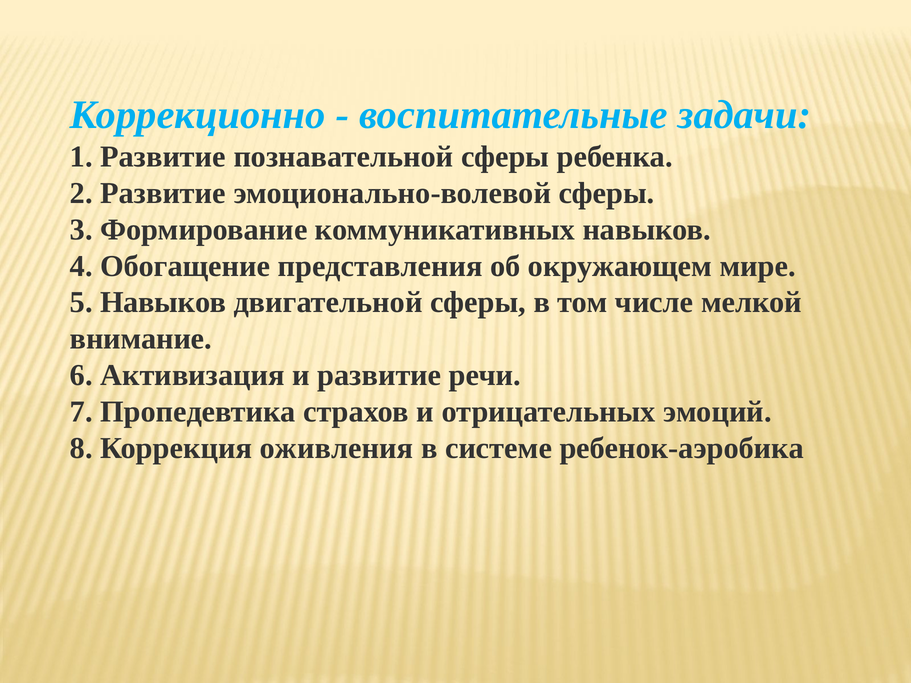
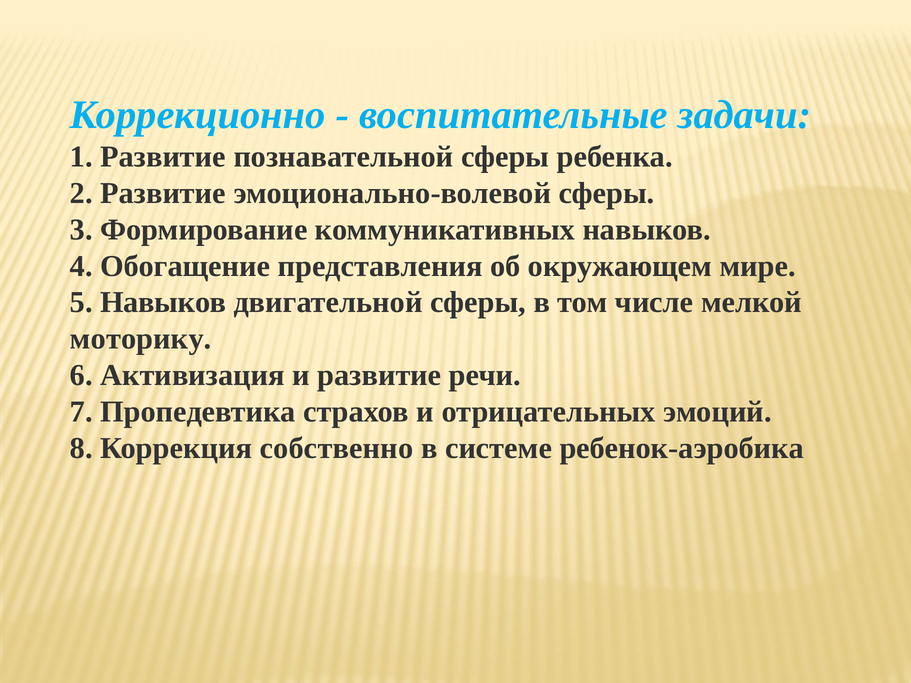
внимание: внимание -> моторику
оживления: оживления -> собственно
